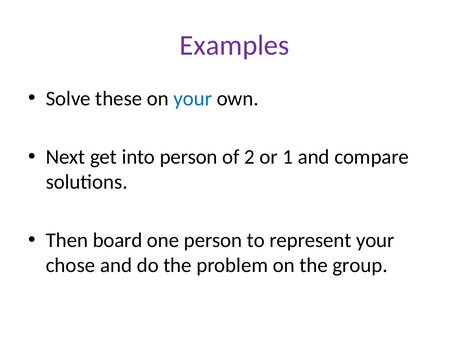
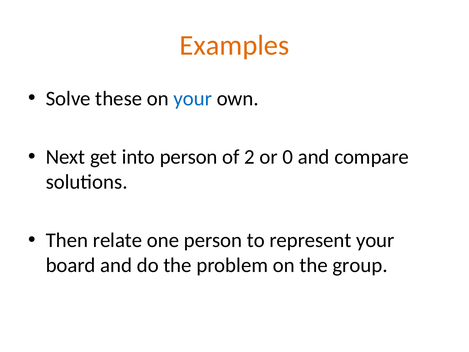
Examples colour: purple -> orange
1: 1 -> 0
board: board -> relate
chose: chose -> board
